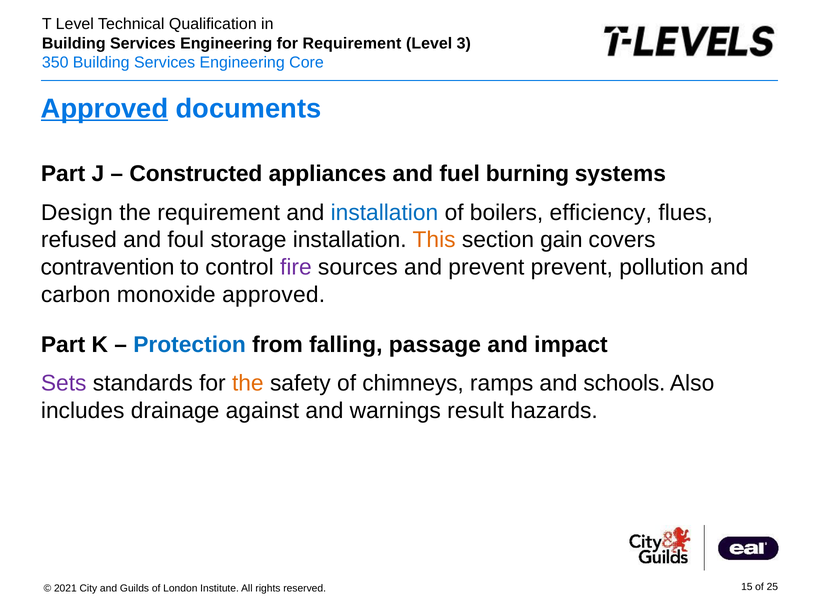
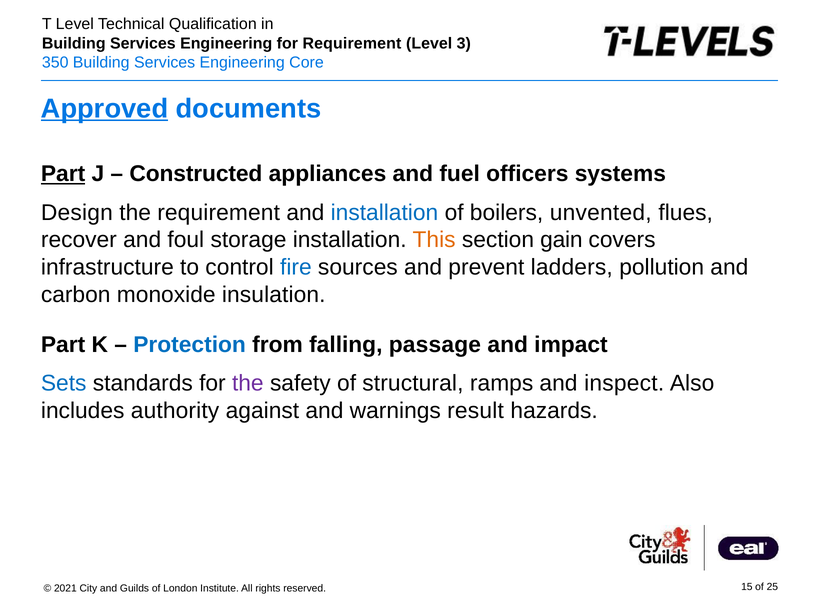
Part at (63, 174) underline: none -> present
burning: burning -> officers
efficiency: efficiency -> unvented
refused: refused -> recover
contravention: contravention -> infrastructure
fire colour: purple -> blue
prevent prevent: prevent -> ladders
monoxide approved: approved -> insulation
Sets colour: purple -> blue
the at (248, 383) colour: orange -> purple
chimneys: chimneys -> structural
schools: schools -> inspect
drainage: drainage -> authority
